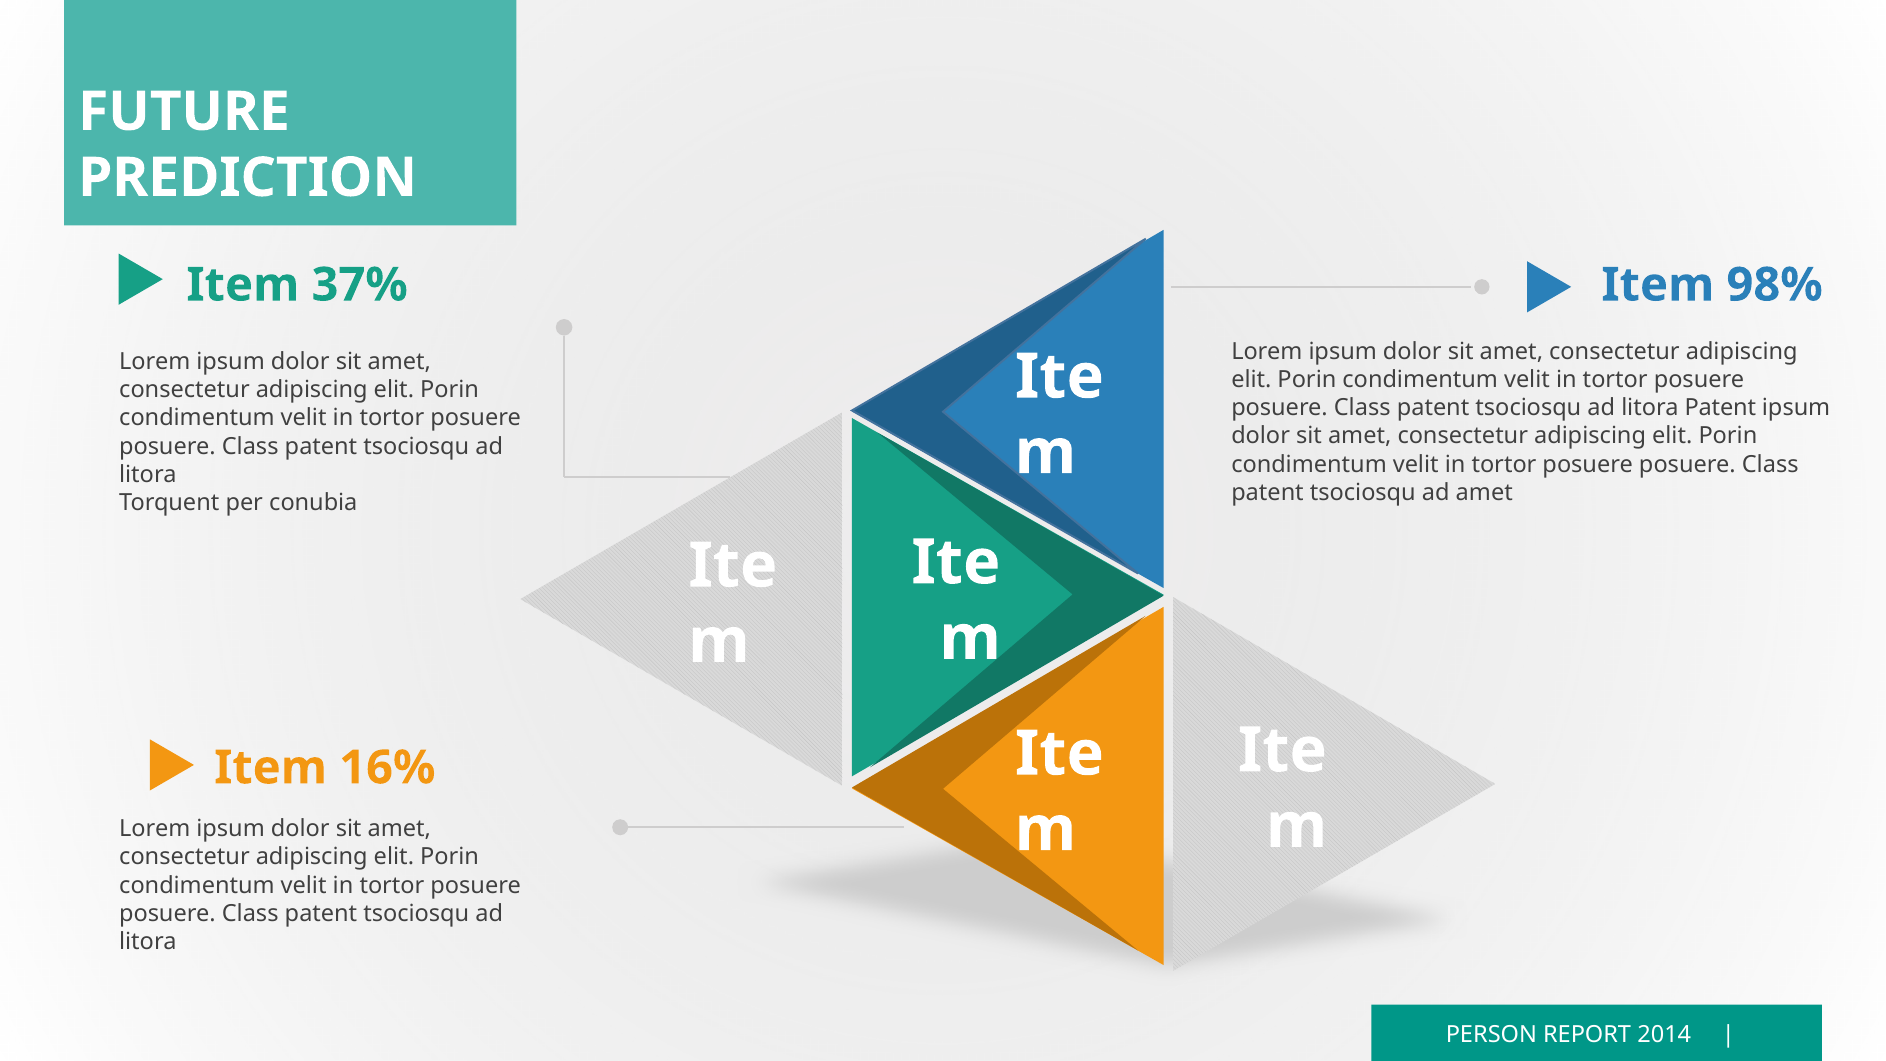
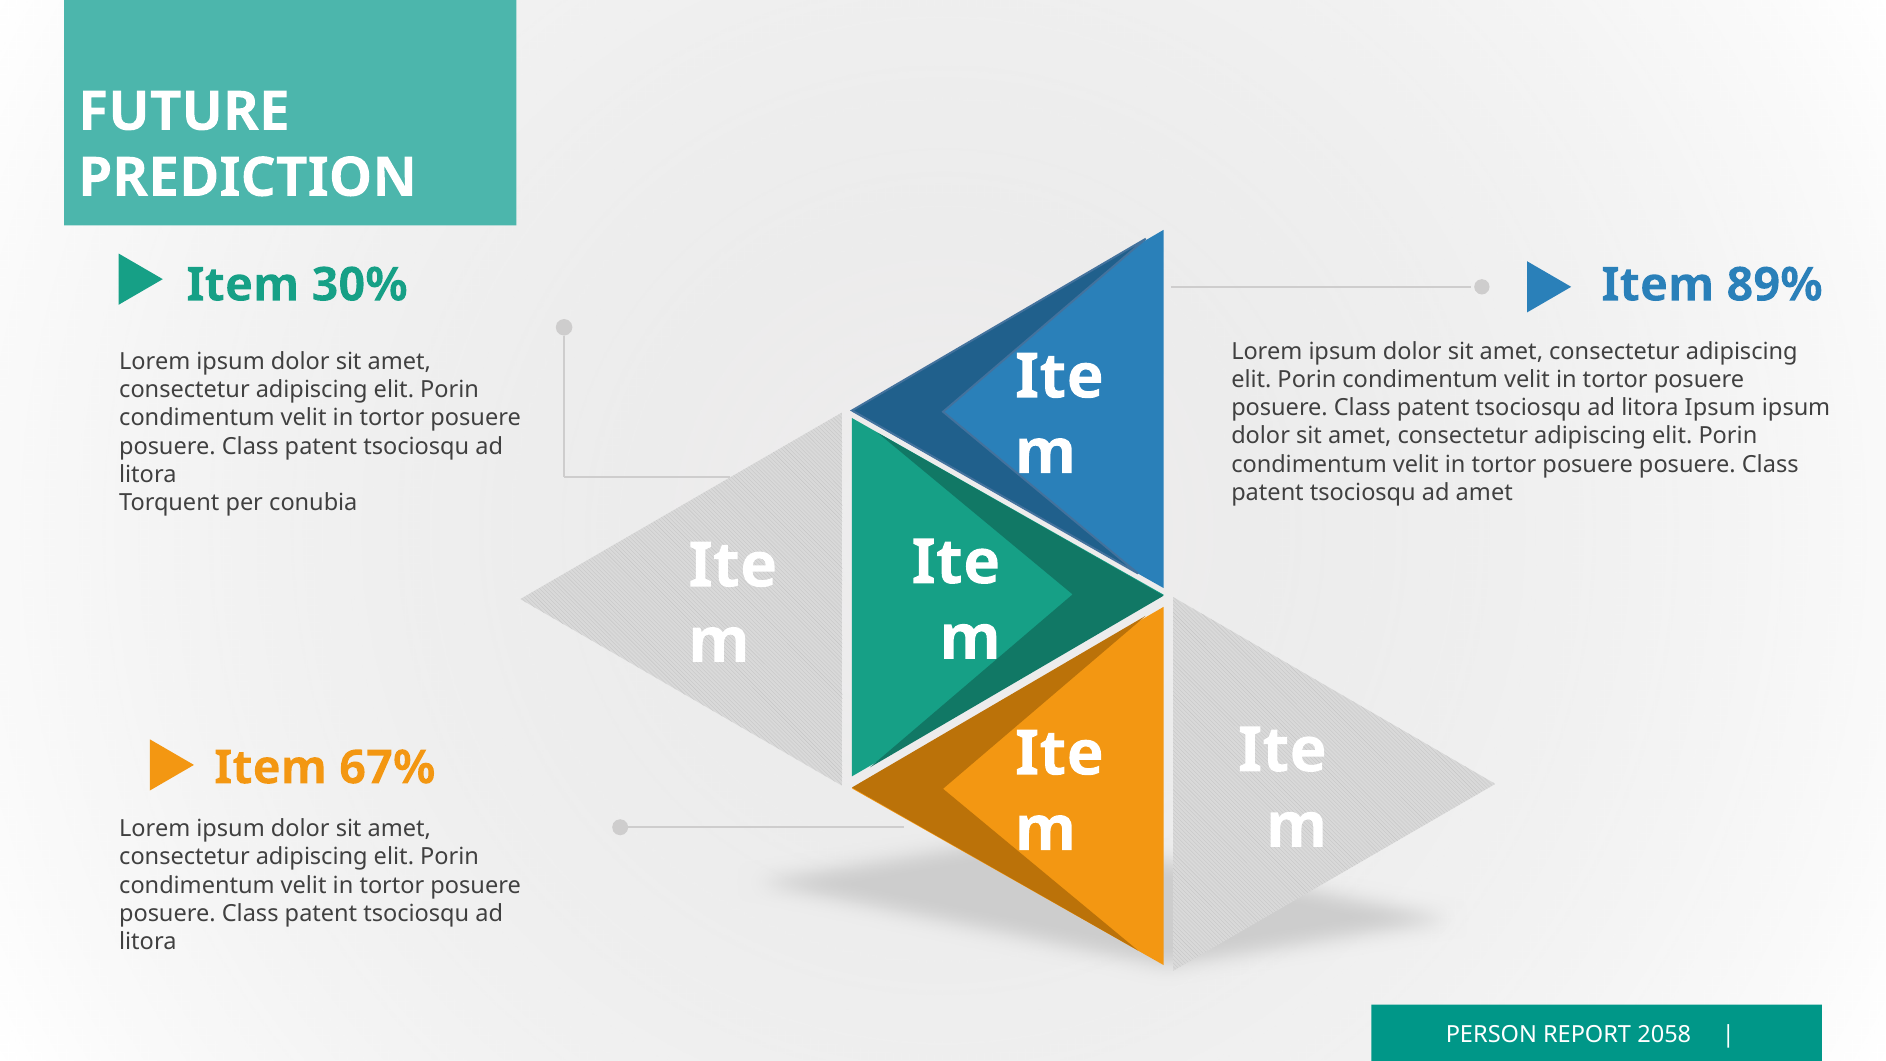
37%: 37% -> 30%
98%: 98% -> 89%
litora Patent: Patent -> Ipsum
16%: 16% -> 67%
2014: 2014 -> 2058
